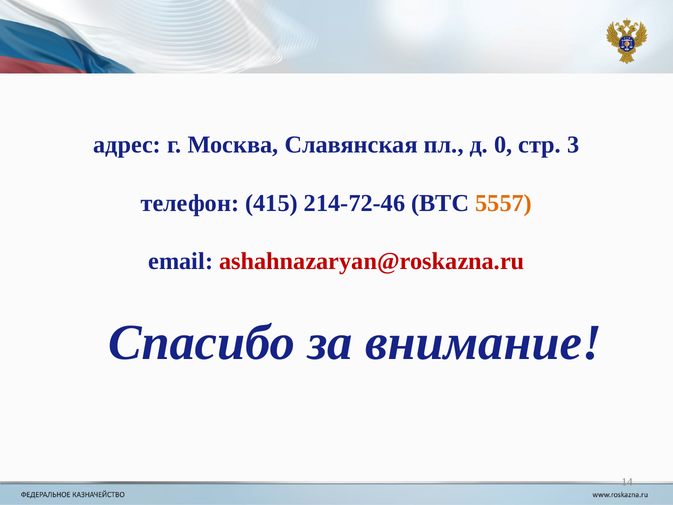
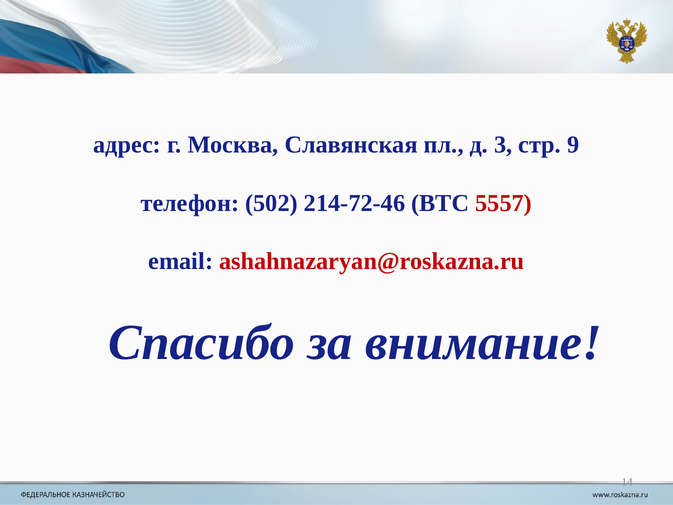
0: 0 -> 3
3: 3 -> 9
415: 415 -> 502
5557 colour: orange -> red
